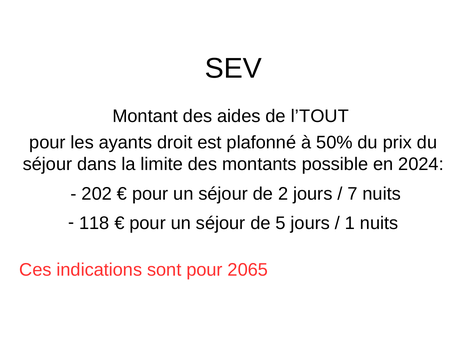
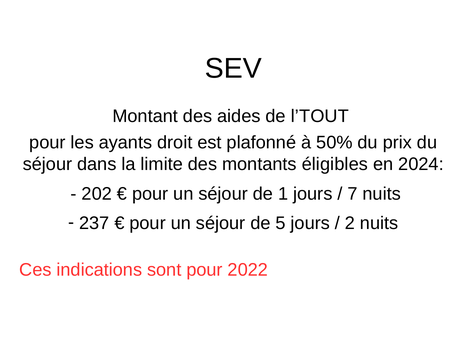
possible: possible -> éligibles
2: 2 -> 1
118: 118 -> 237
1: 1 -> 2
2065: 2065 -> 2022
